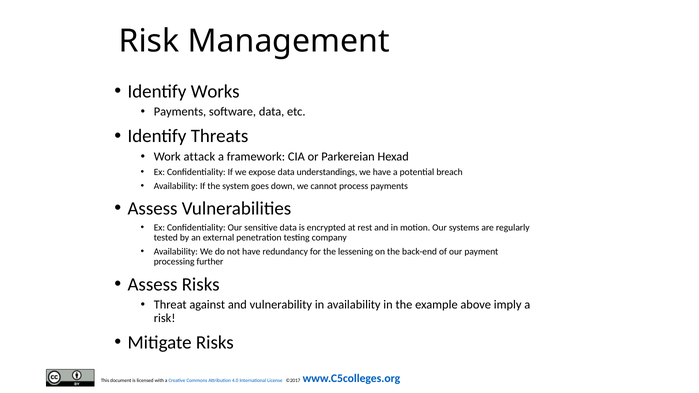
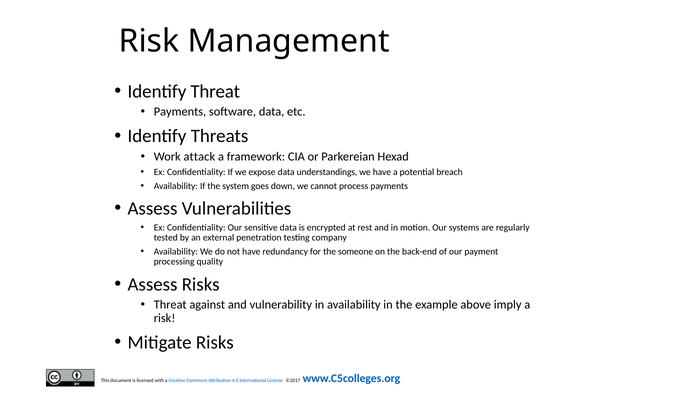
Identify Works: Works -> Threat
lessening: lessening -> someone
further: further -> quality
